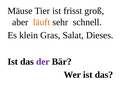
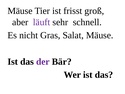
läuft colour: orange -> purple
klein: klein -> nicht
Salat Dieses: Dieses -> Mäuse
